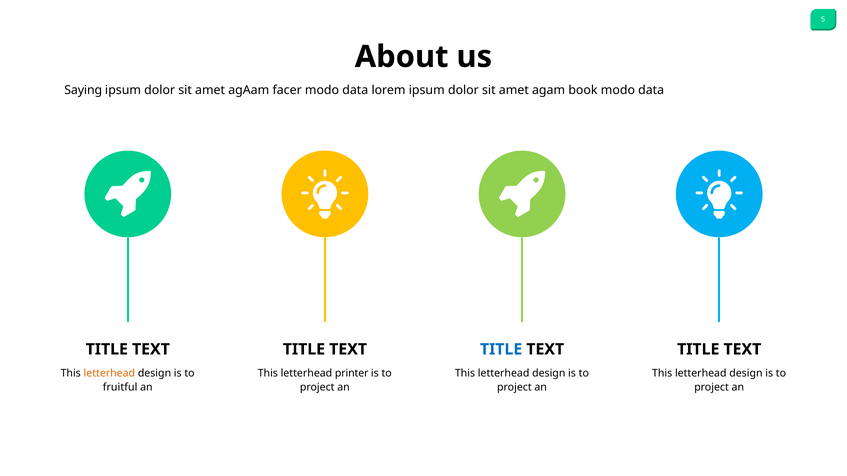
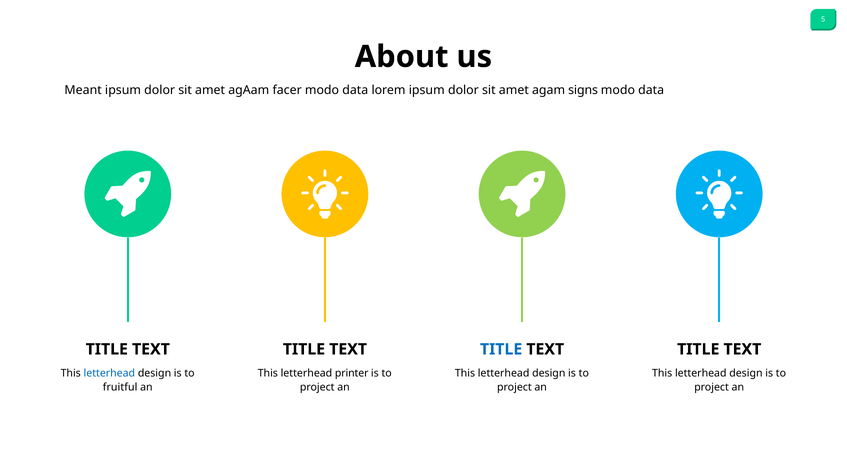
Saying: Saying -> Meant
book: book -> signs
letterhead at (109, 374) colour: orange -> blue
